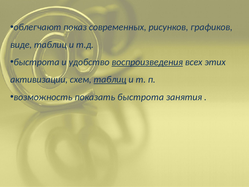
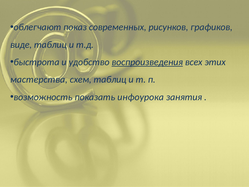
активизации: активизации -> мастерства
таблиц at (110, 79) underline: present -> none
показать быстрота: быстрота -> инфоурока
